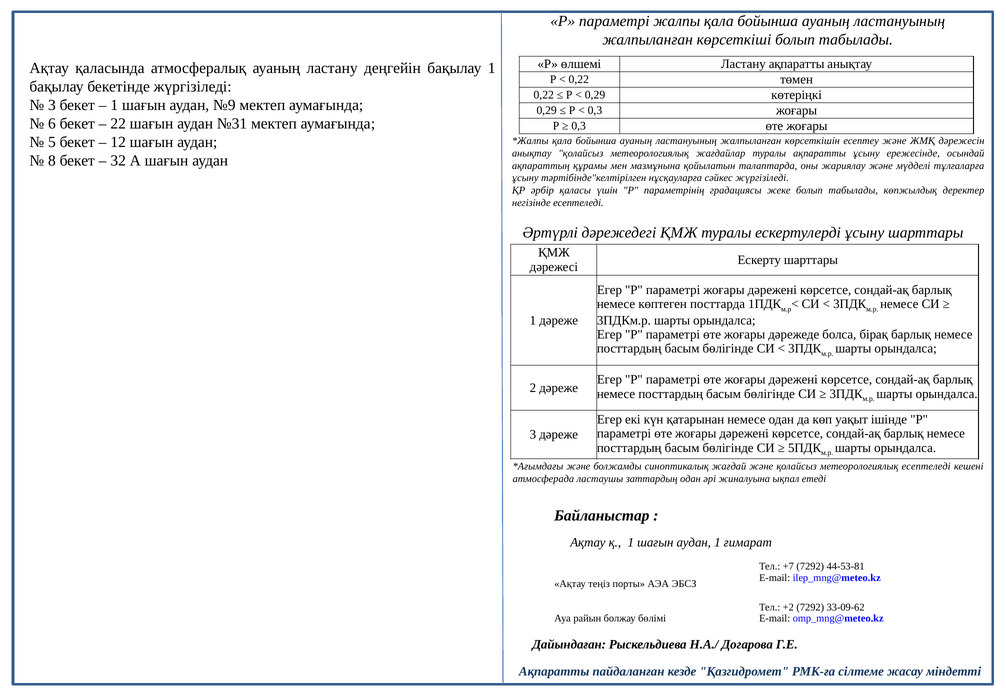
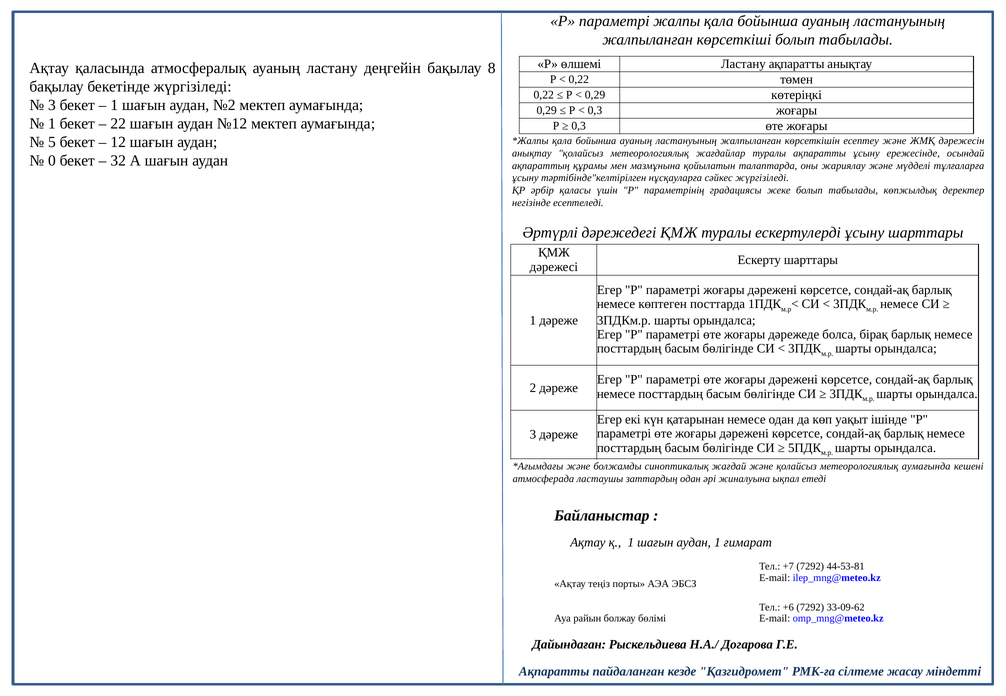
бақылау 1: 1 -> 8
№9: №9 -> №2
6 at (52, 124): 6 -> 1
№31: №31 -> №12
8: 8 -> 0
метеорологиялық есептеледі: есептеледі -> аумағында
+2: +2 -> +6
